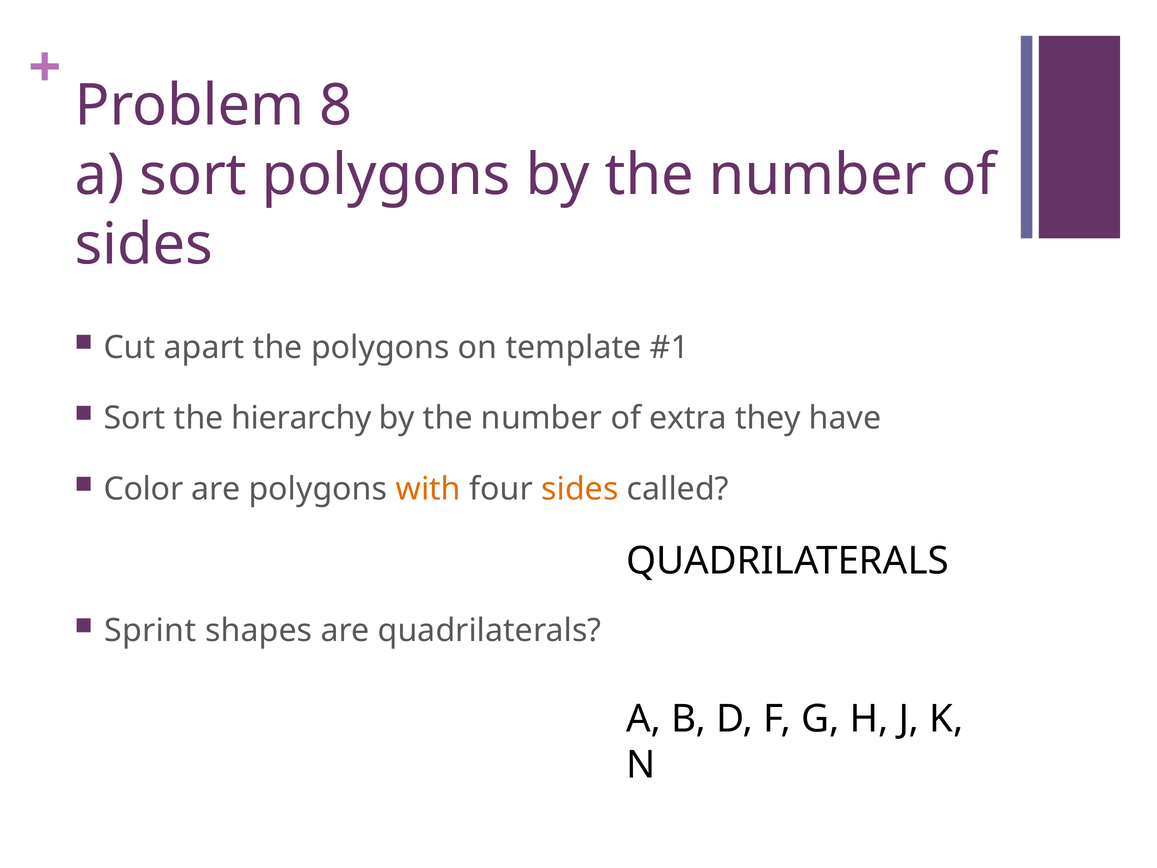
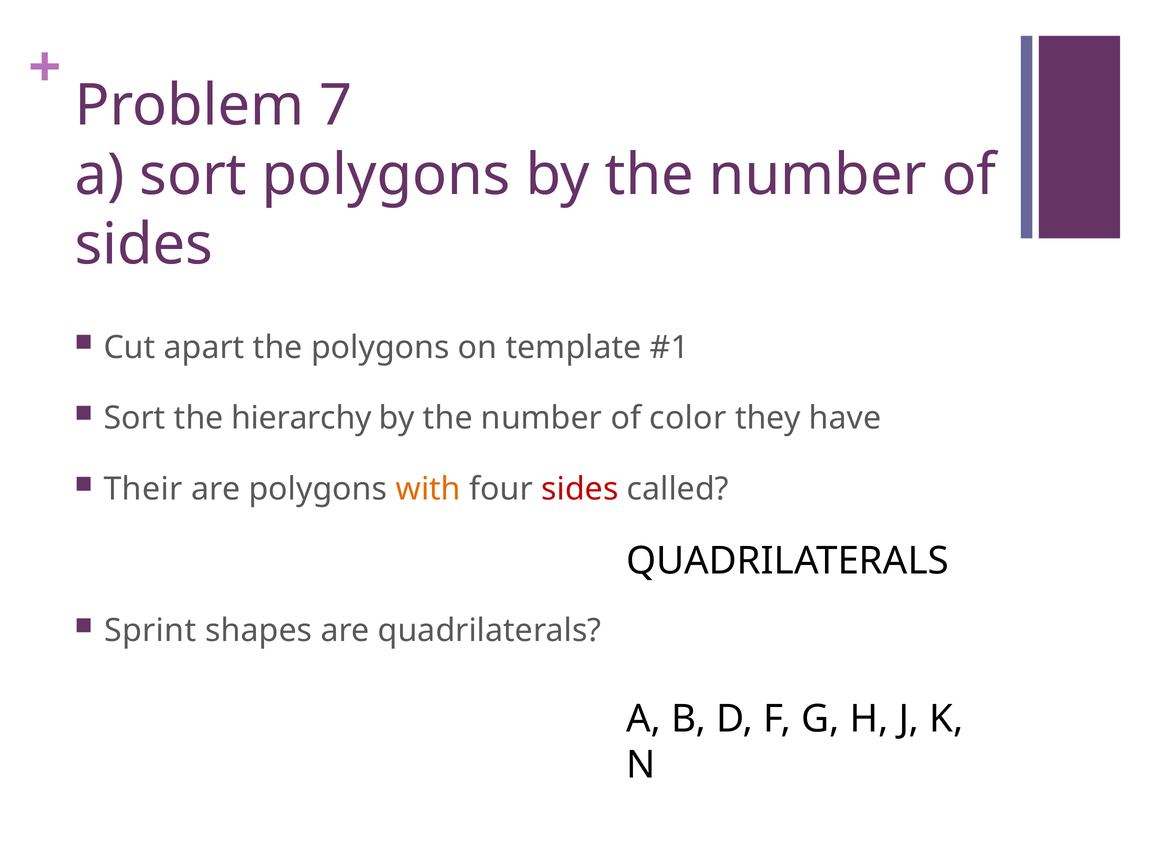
8: 8 -> 7
extra: extra -> color
Color: Color -> Their
sides at (580, 489) colour: orange -> red
